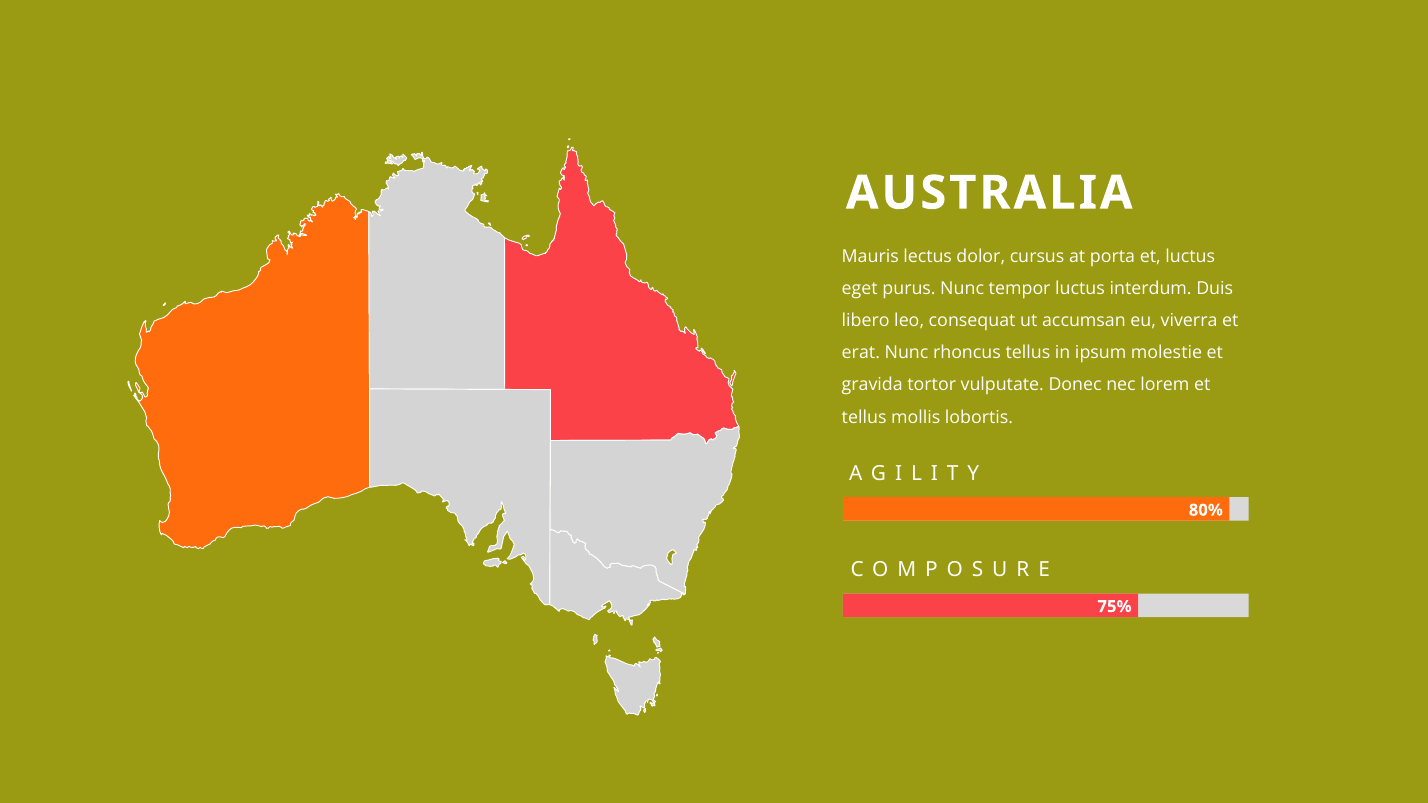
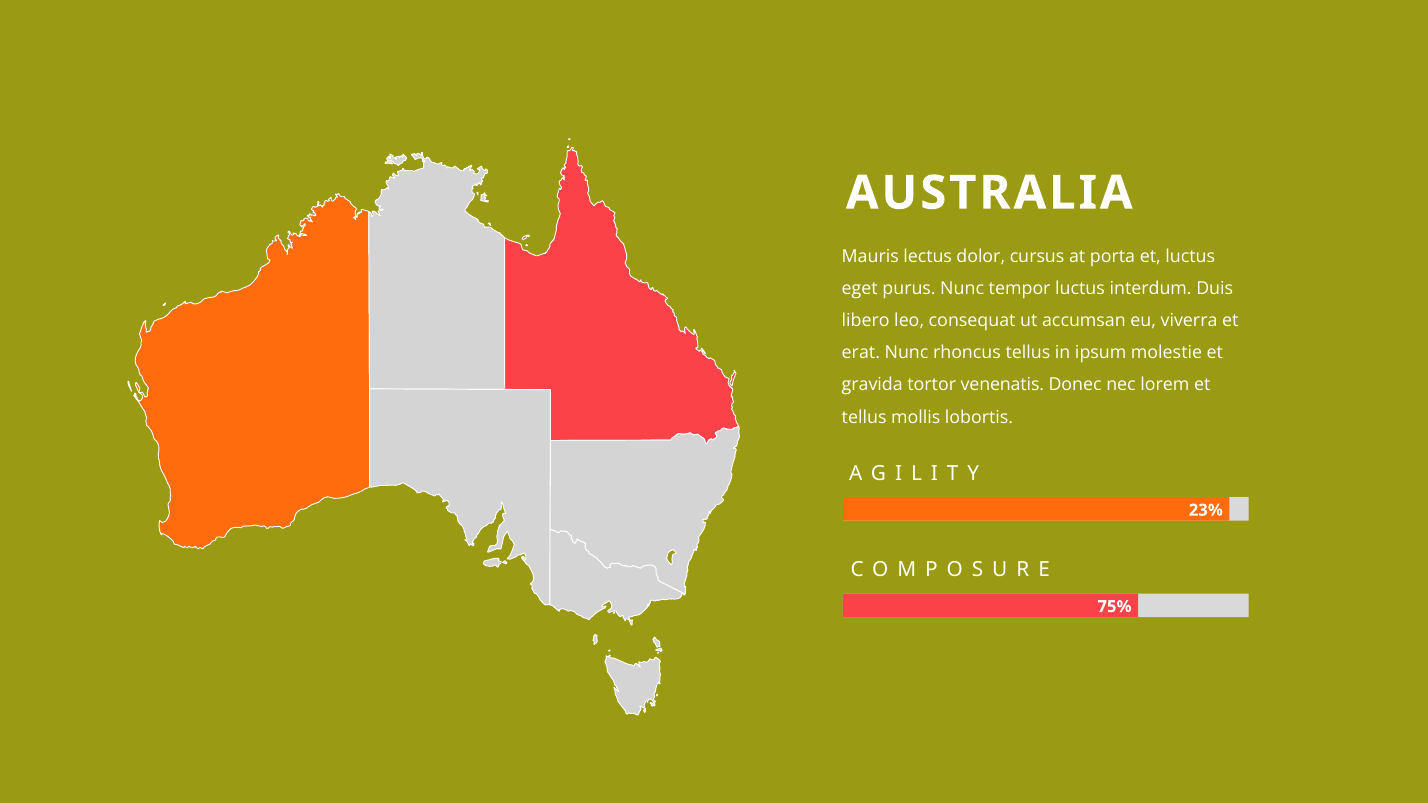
vulputate: vulputate -> venenatis
80%: 80% -> 23%
